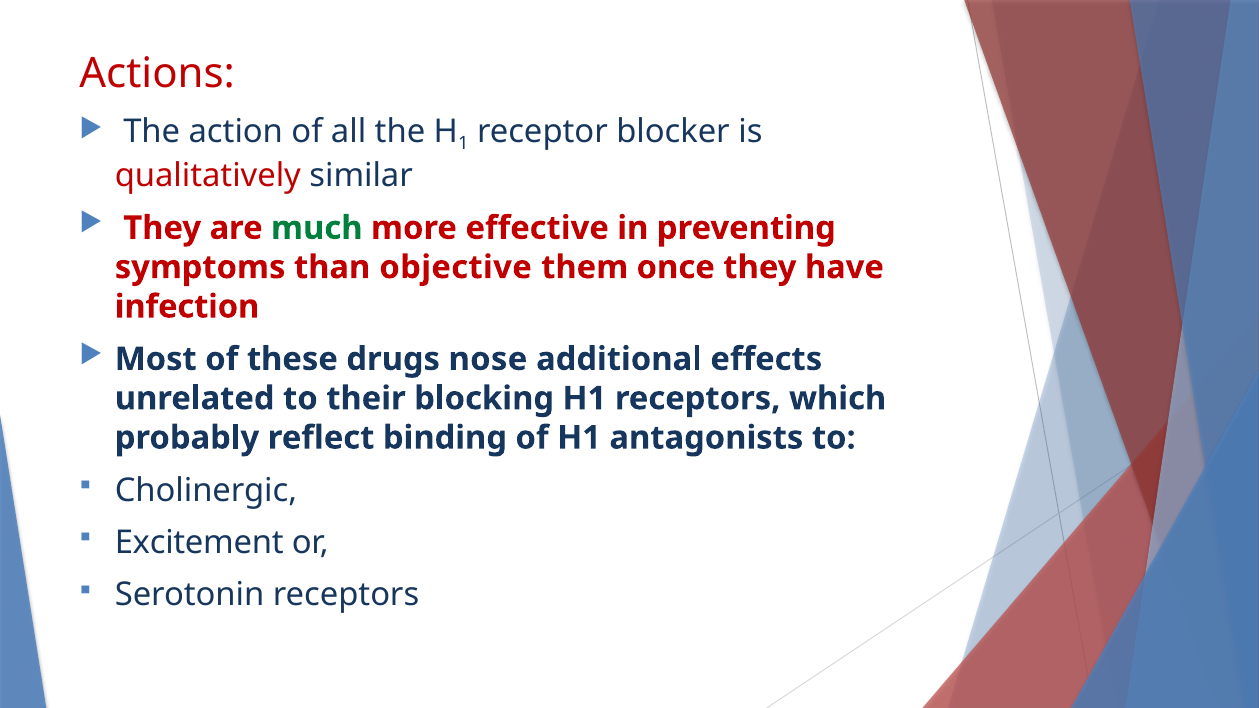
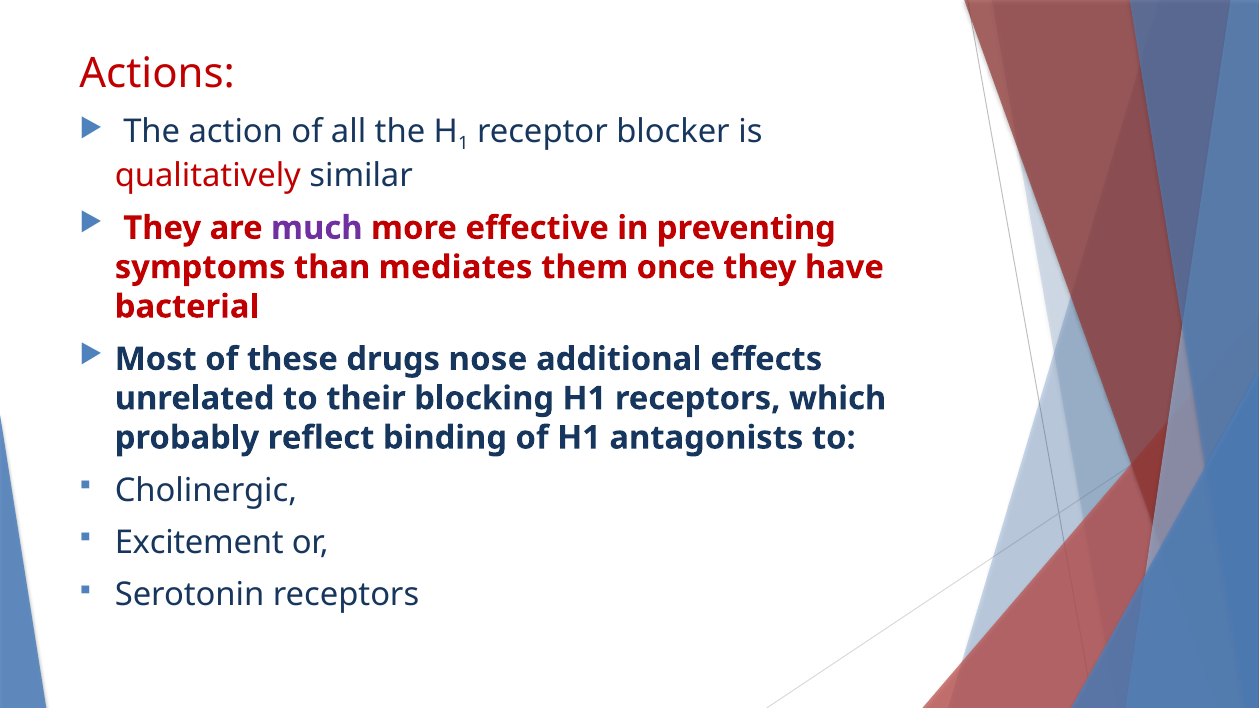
much colour: green -> purple
objective: objective -> mediates
infection: infection -> bacterial
